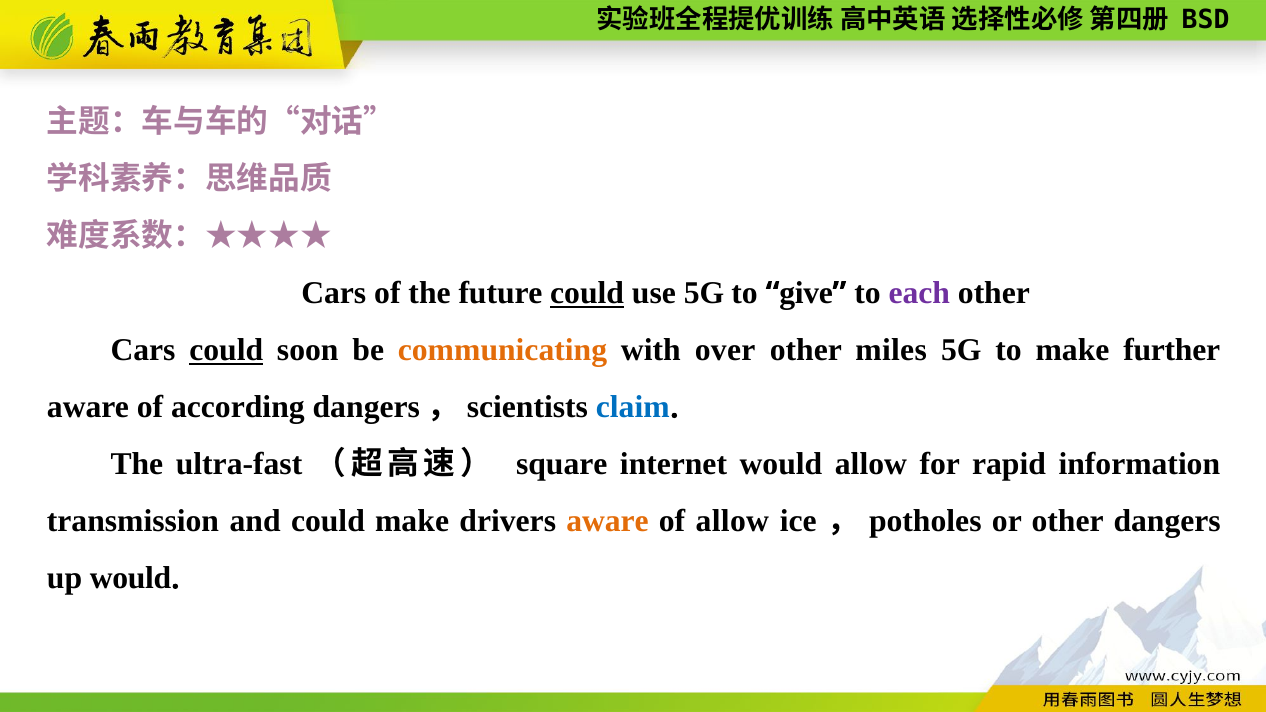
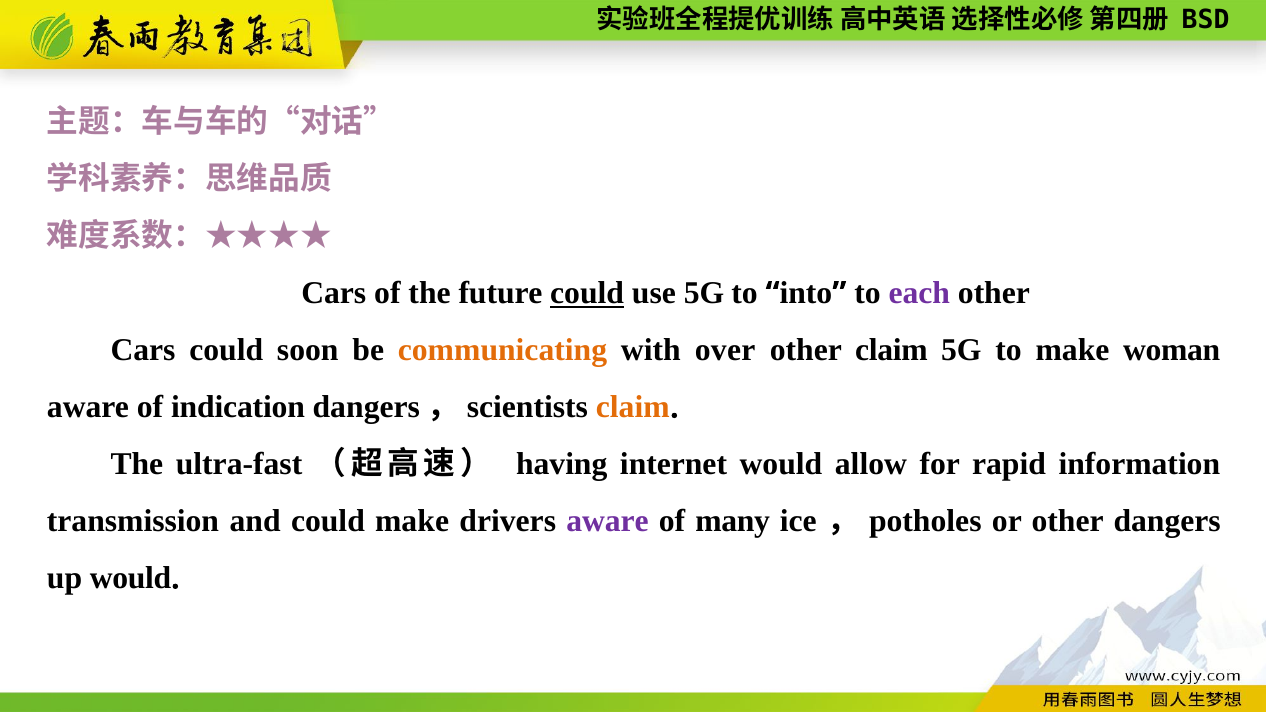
give: give -> into
could at (226, 350) underline: present -> none
other miles: miles -> claim
further: further -> woman
according: according -> indication
claim at (633, 407) colour: blue -> orange
square: square -> having
aware at (607, 521) colour: orange -> purple
of allow: allow -> many
